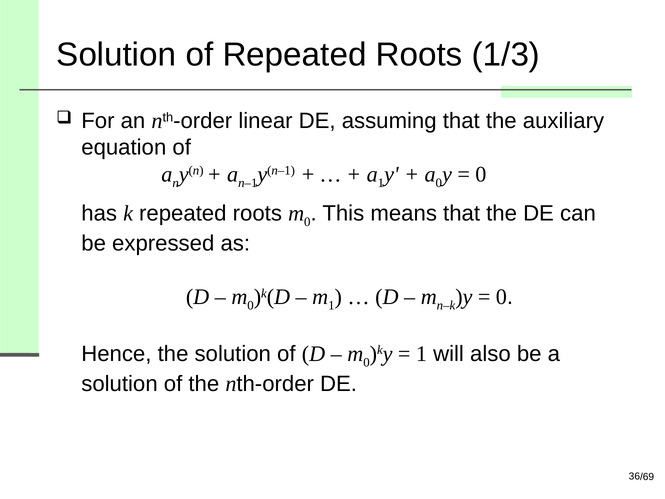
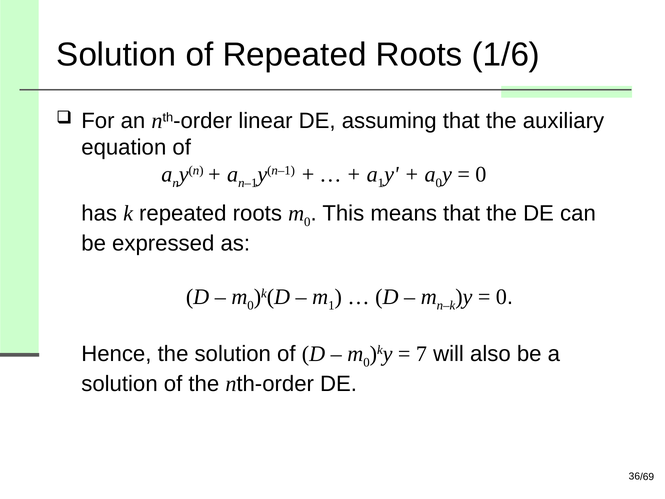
1/3: 1/3 -> 1/6
1 at (421, 354): 1 -> 7
